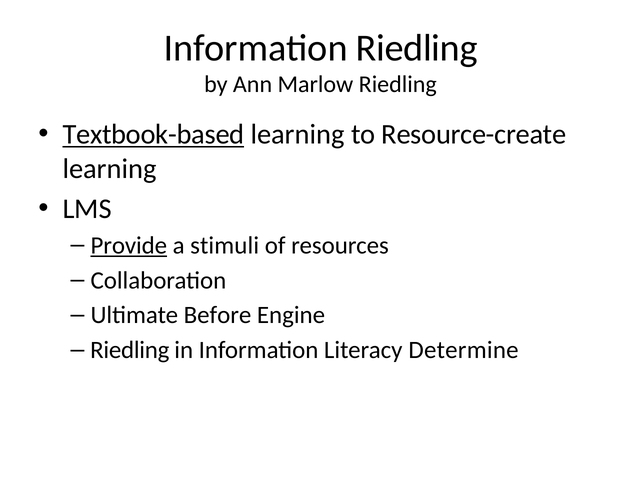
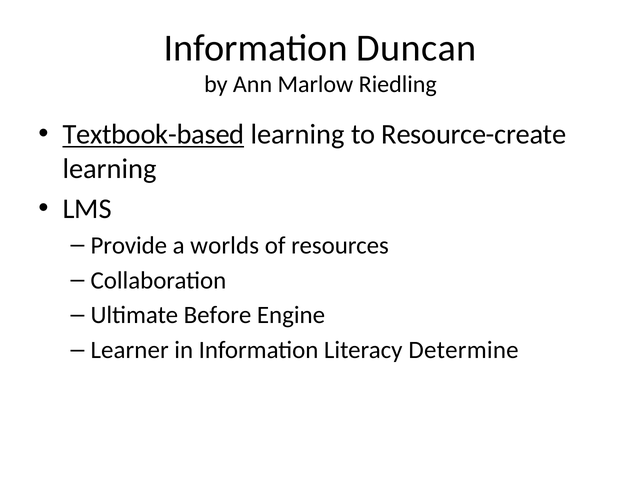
Information Riedling: Riedling -> Duncan
Provide underline: present -> none
stimuli: stimuli -> worlds
Riedling at (130, 350): Riedling -> Learner
